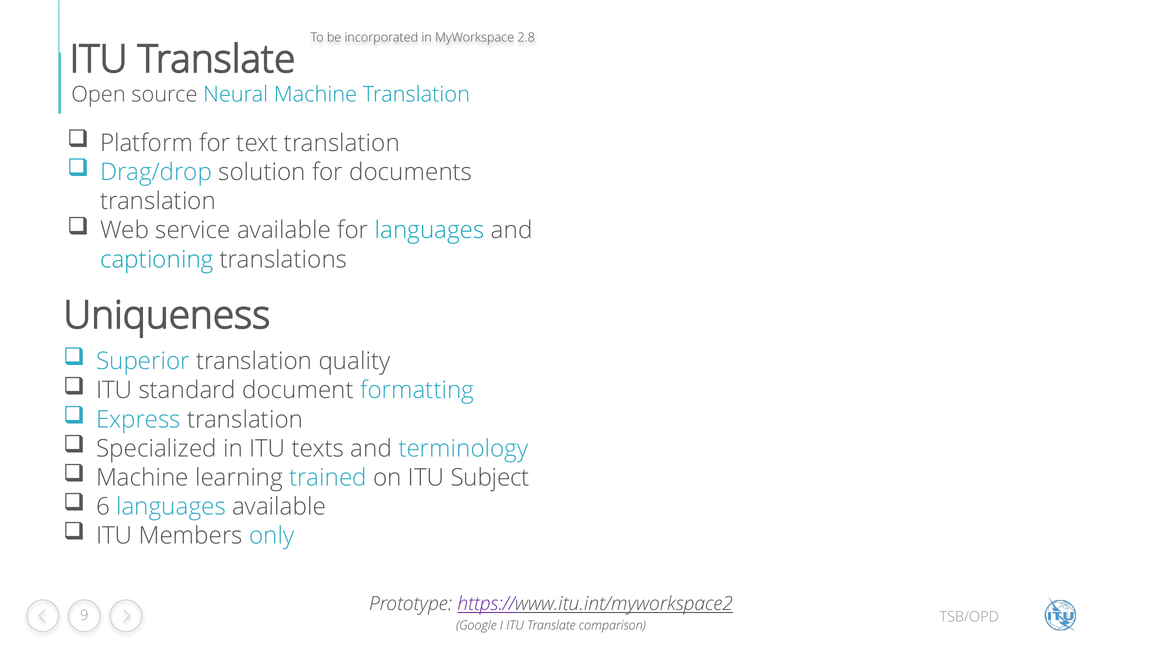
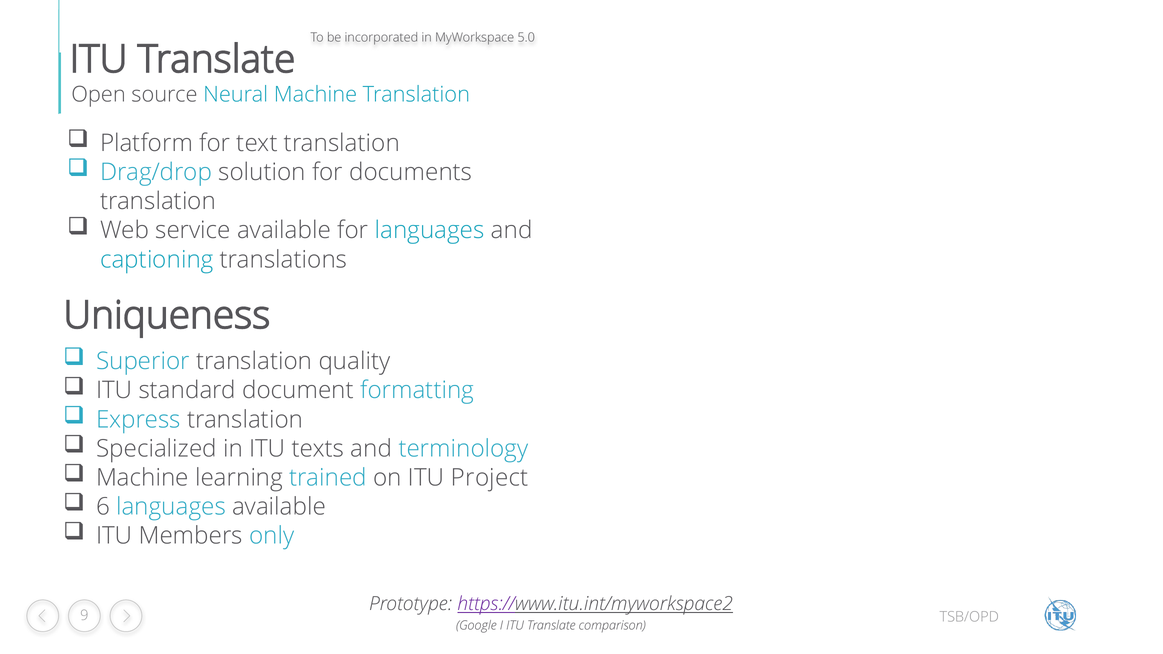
2.8: 2.8 -> 5.0
Subject: Subject -> Project
